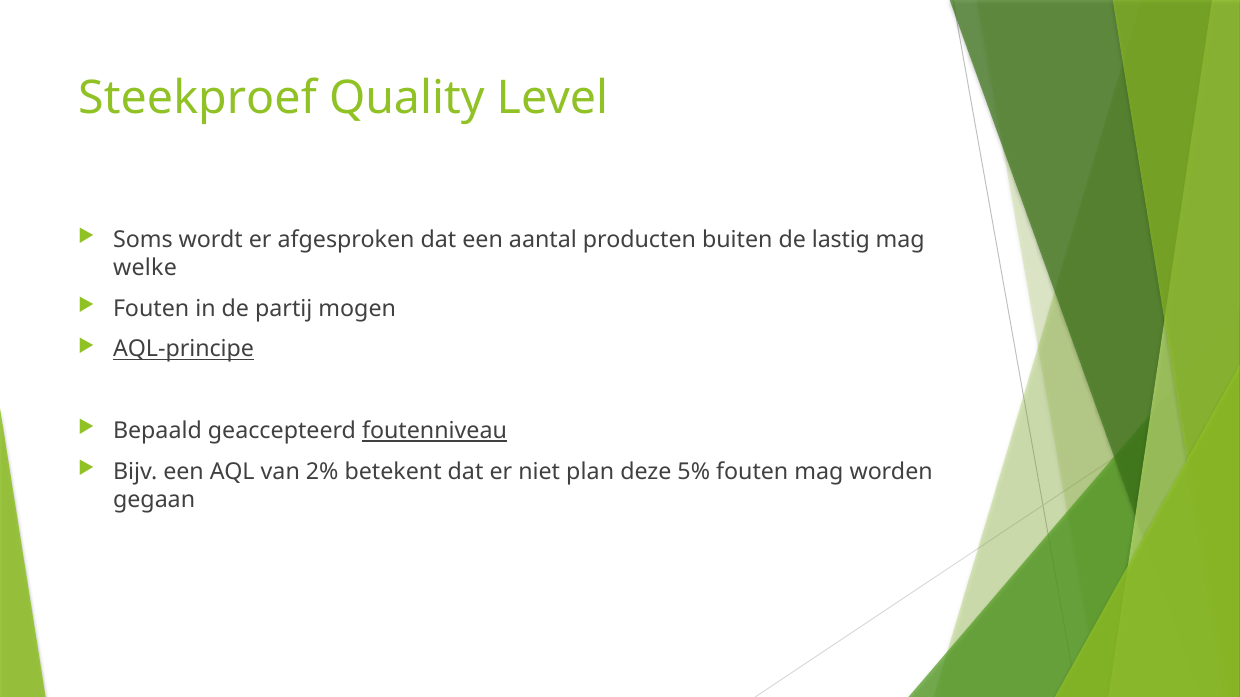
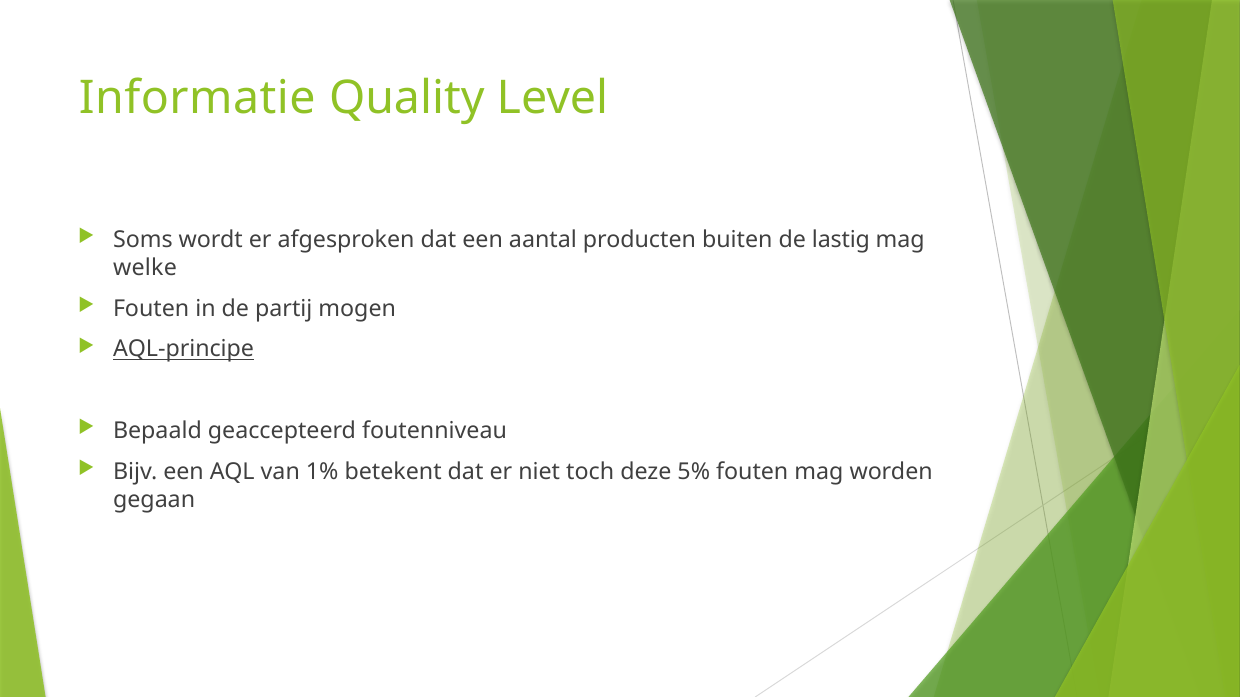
Steekproef: Steekproef -> Informatie
foutenniveau underline: present -> none
2%: 2% -> 1%
plan: plan -> toch
